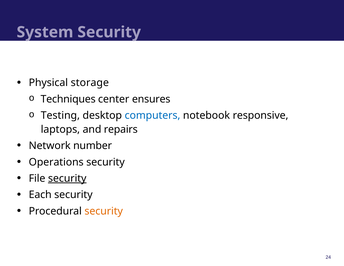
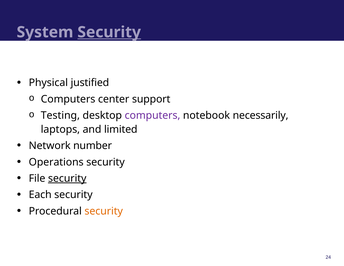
Security at (109, 32) underline: none -> present
storage: storage -> justified
Techniques at (68, 99): Techniques -> Computers
ensures: ensures -> support
computers at (152, 115) colour: blue -> purple
responsive: responsive -> necessarily
repairs: repairs -> limited
